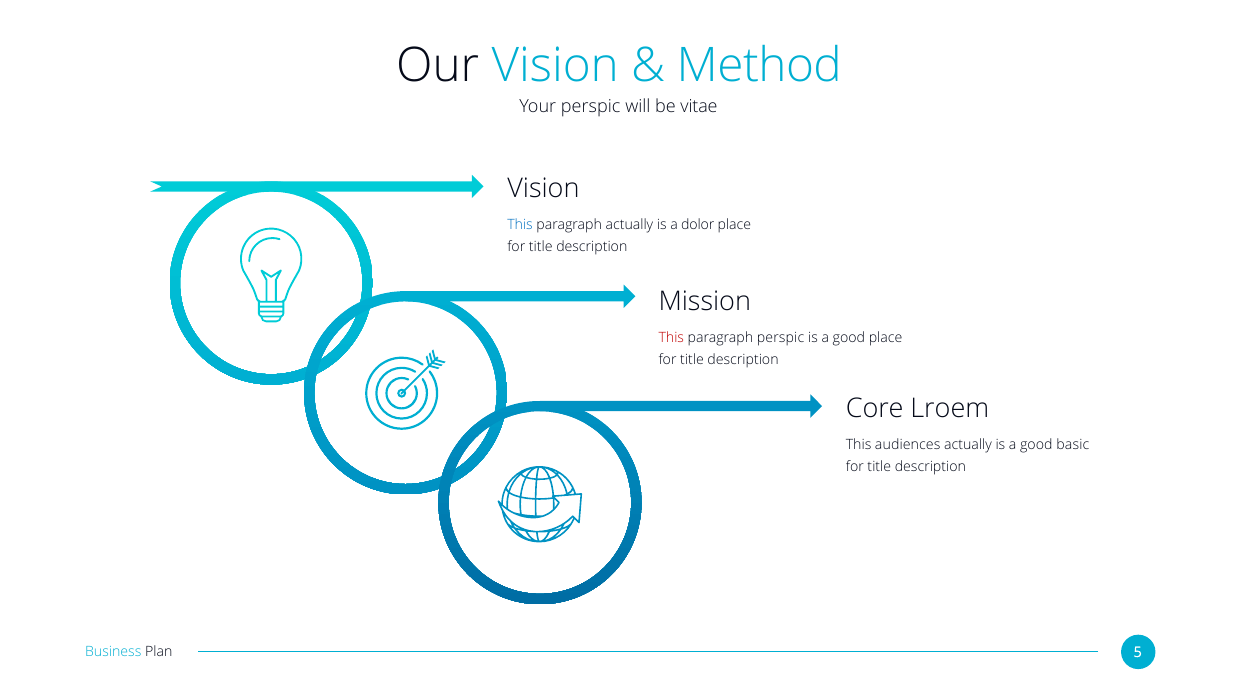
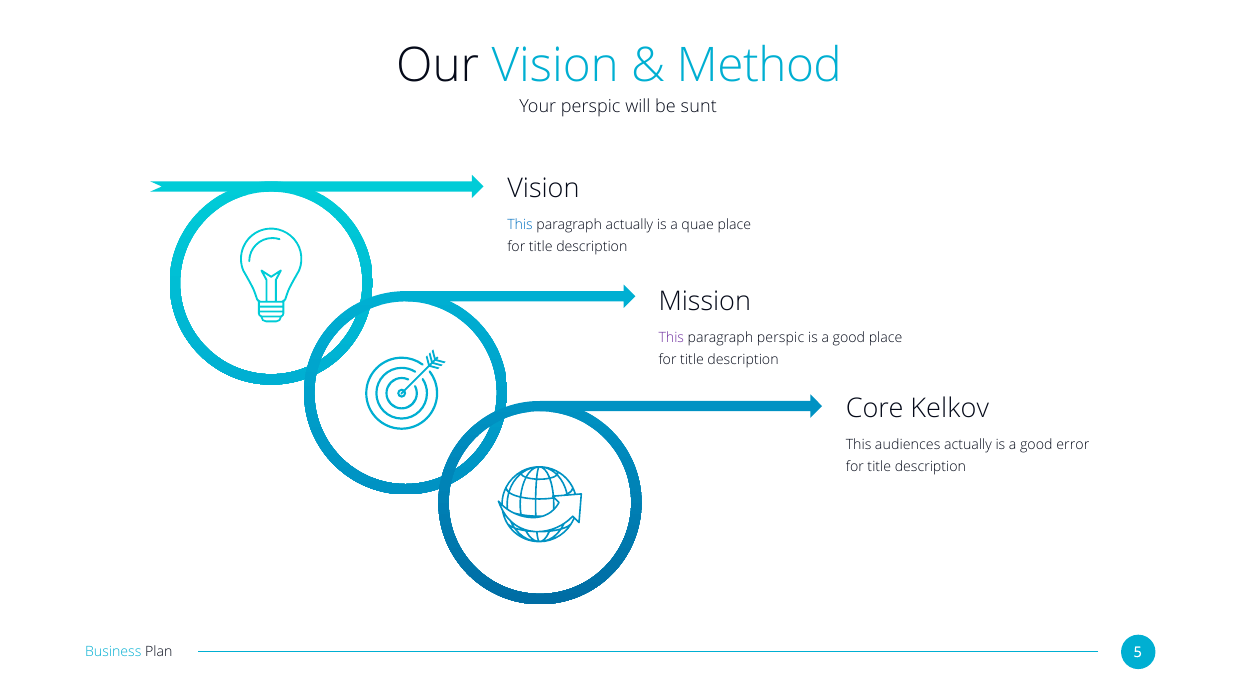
vitae: vitae -> sunt
dolor: dolor -> quae
This at (671, 337) colour: red -> purple
Lroem: Lroem -> Kelkov
basic: basic -> error
